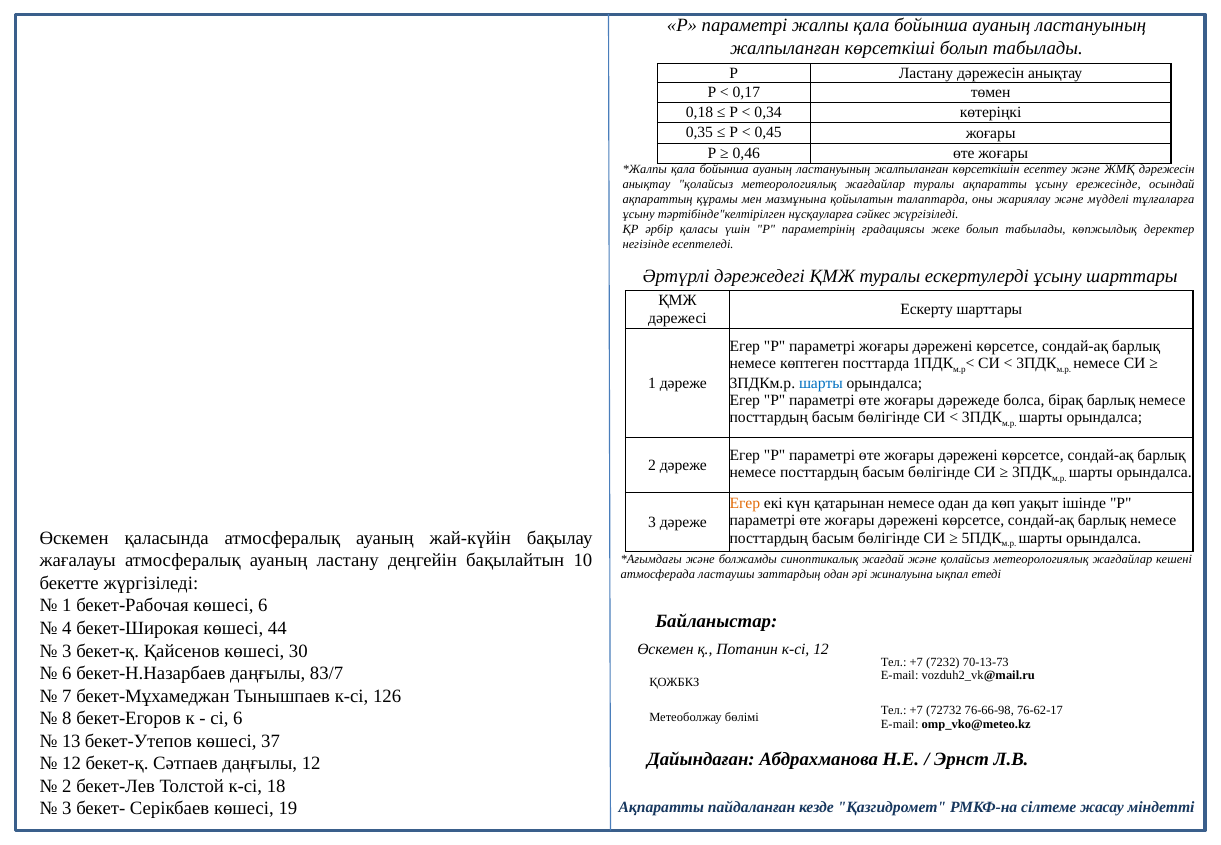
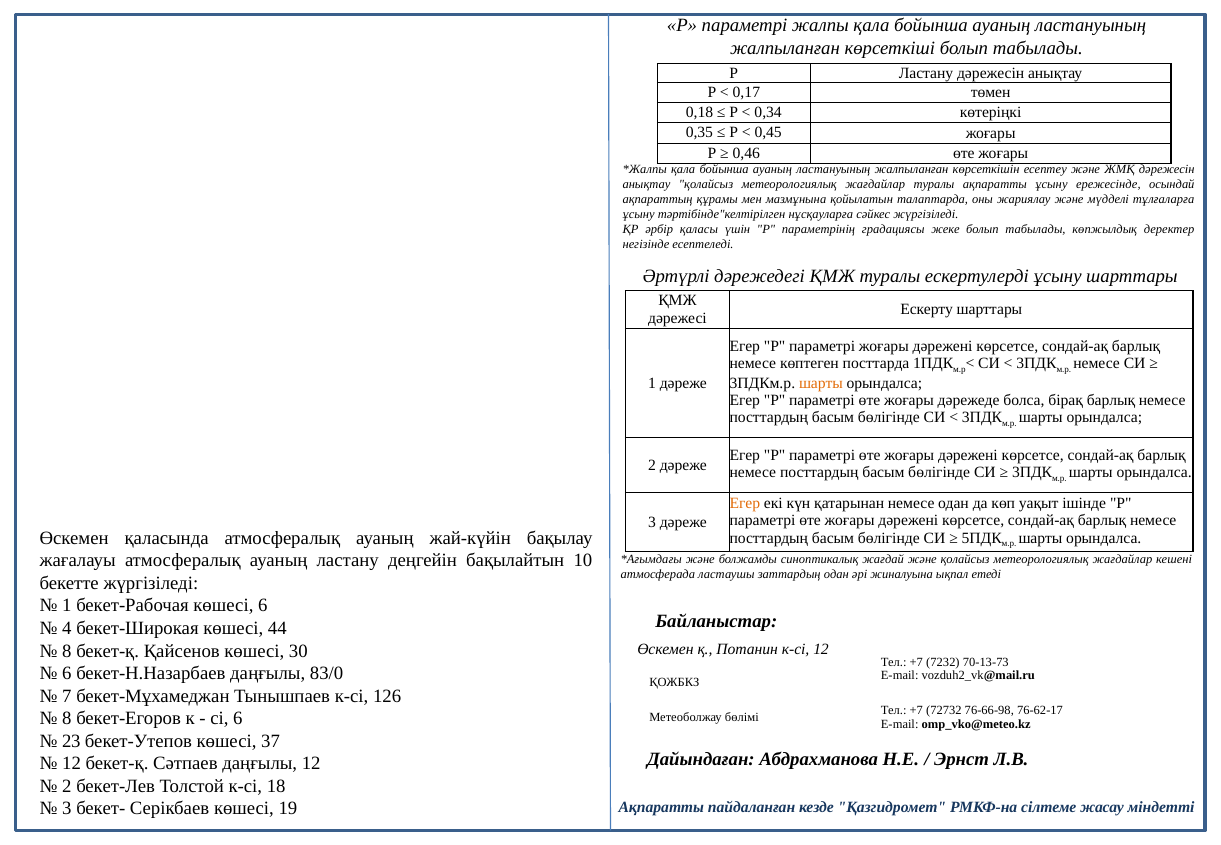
шарты at (821, 383) colour: blue -> orange
3 at (67, 651): 3 -> 8
83/7: 83/7 -> 83/0
13: 13 -> 23
